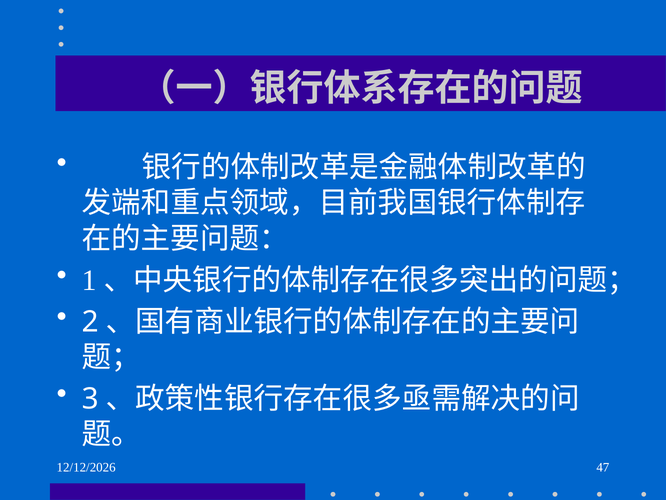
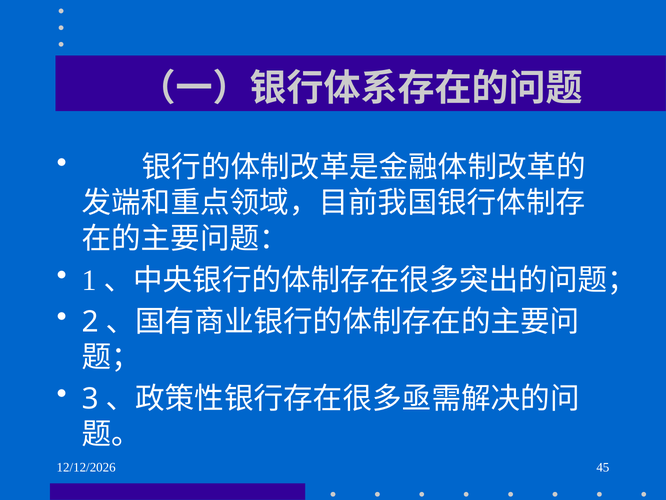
47: 47 -> 45
